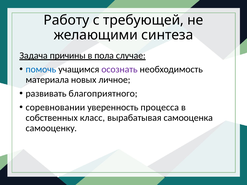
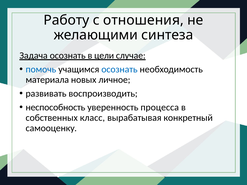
требующей: требующей -> отношения
Задача причины: причины -> осознать
пола: пола -> цели
осознать at (119, 69) colour: purple -> blue
благоприятного: благоприятного -> воспроизводить
соревновании: соревновании -> неспособность
самооценка: самооценка -> конкретный
